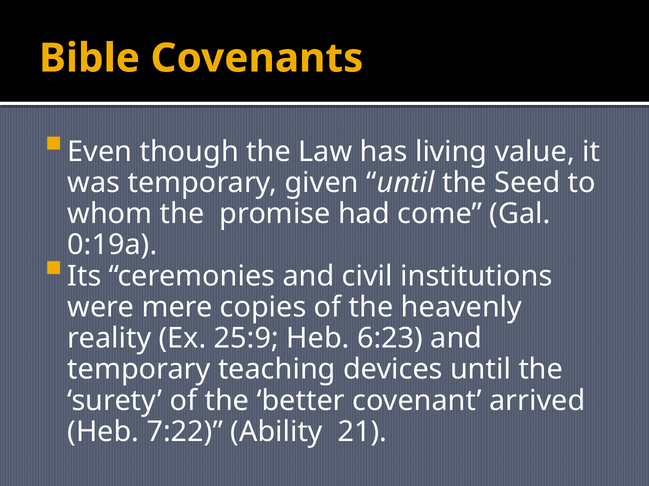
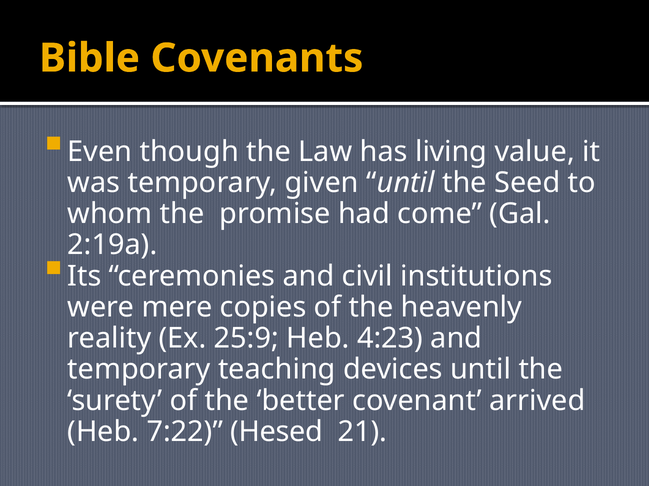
0:19a: 0:19a -> 2:19a
6:23: 6:23 -> 4:23
Ability: Ability -> Hesed
